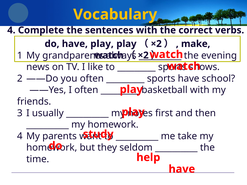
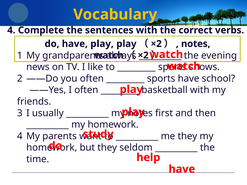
make at (196, 44): make -> notes
me take: take -> they
